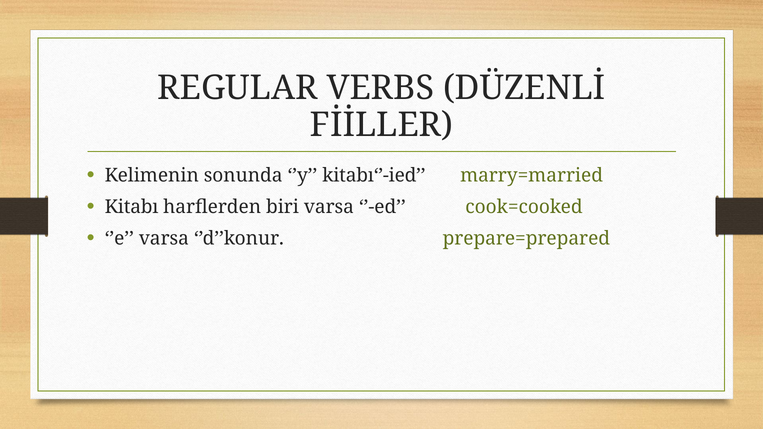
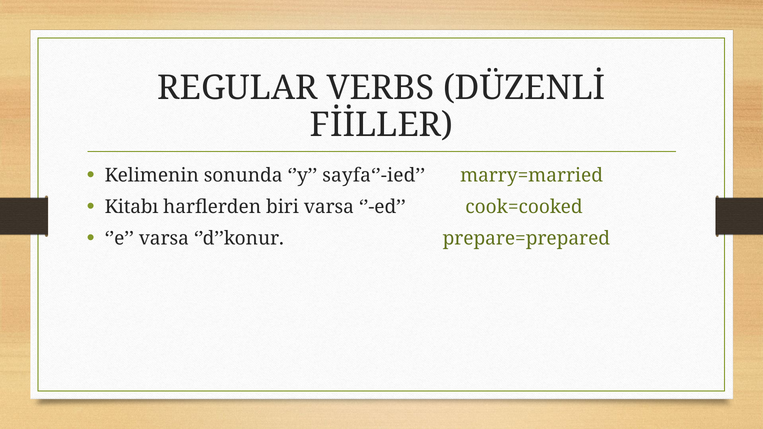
kitabı‘’-ied: kitabı‘’-ied -> sayfa‘’-ied
